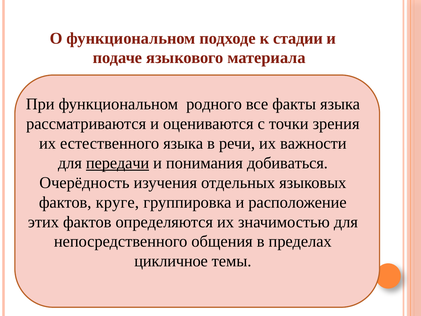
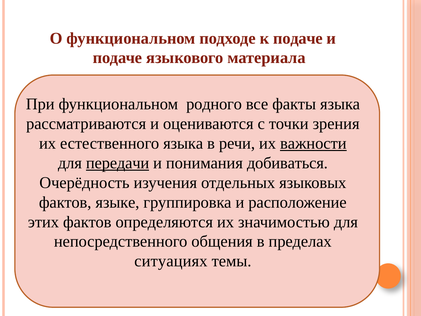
к стадии: стадии -> подаче
важности underline: none -> present
круге: круге -> языке
цикличное: цикличное -> ситуациях
